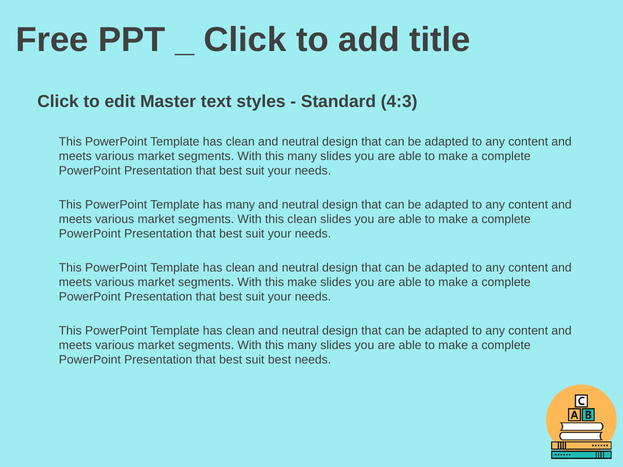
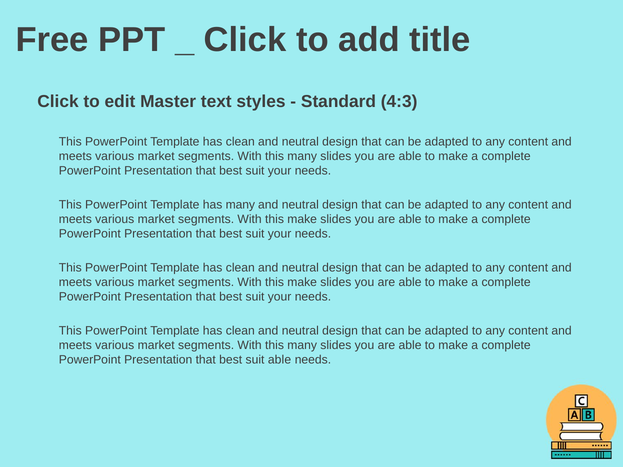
clean at (302, 219): clean -> make
suit best: best -> able
